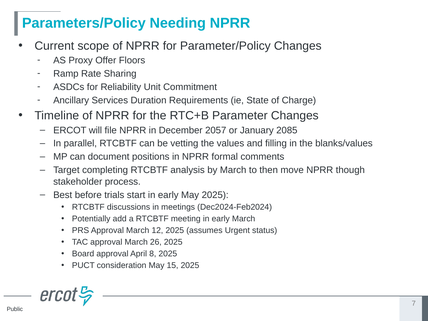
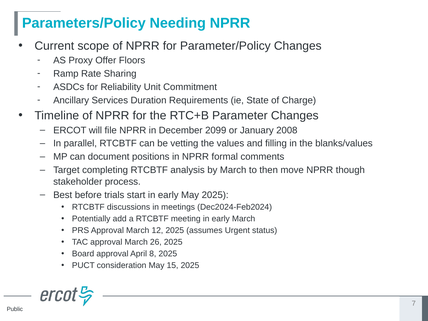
2057: 2057 -> 2099
2085: 2085 -> 2008
